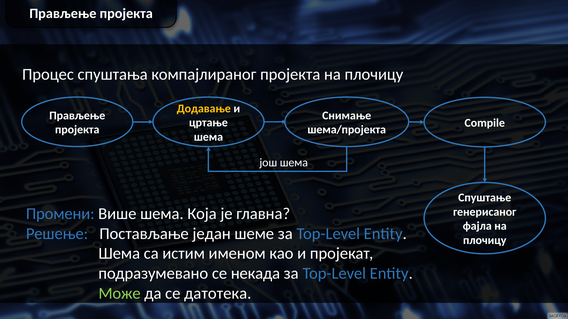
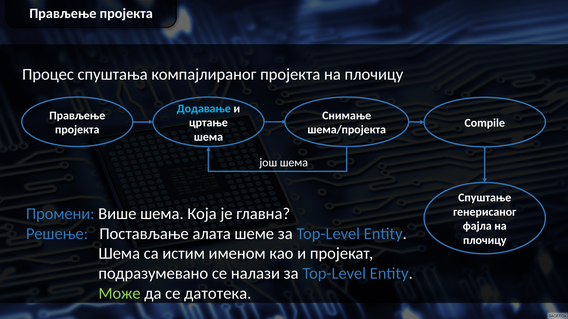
Додавање colour: yellow -> light blue
један: један -> алата
некада: некада -> налази
